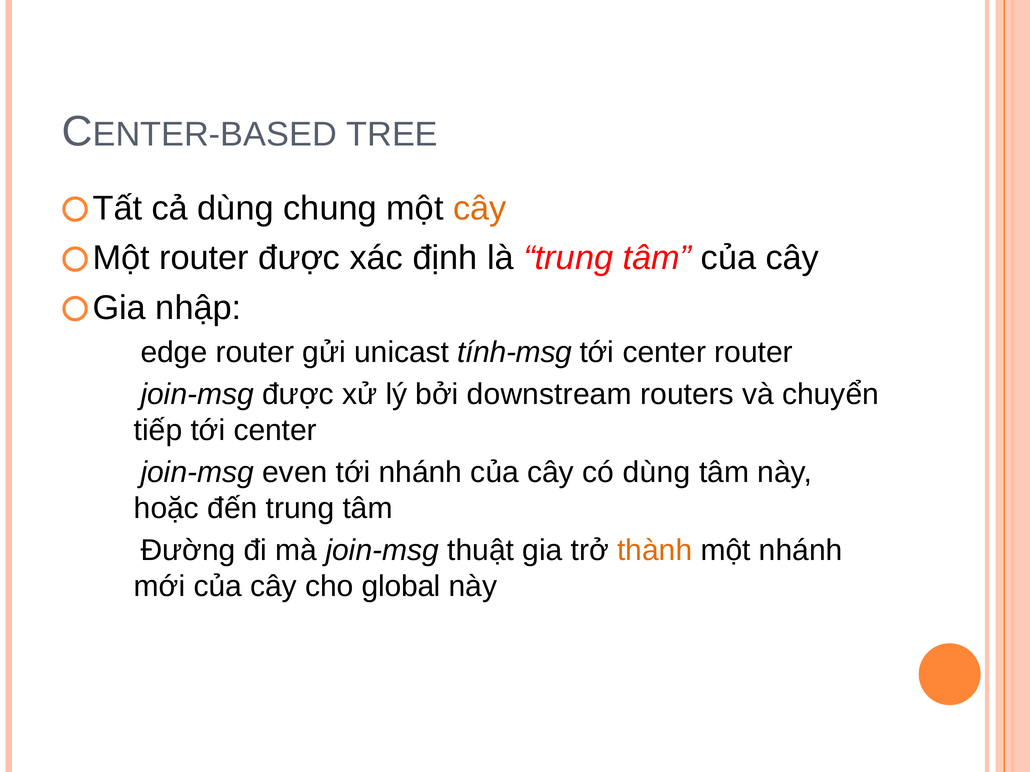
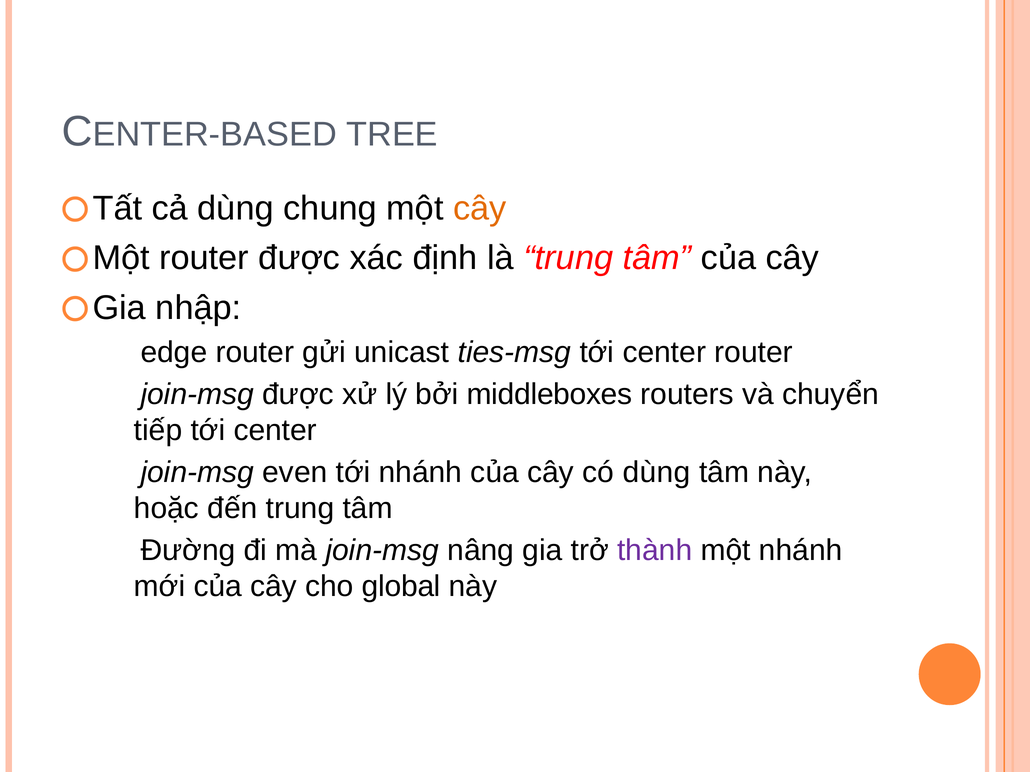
tính-msg: tính-msg -> ties-msg
downstream: downstream -> middleboxes
thuật: thuật -> nâng
thành colour: orange -> purple
